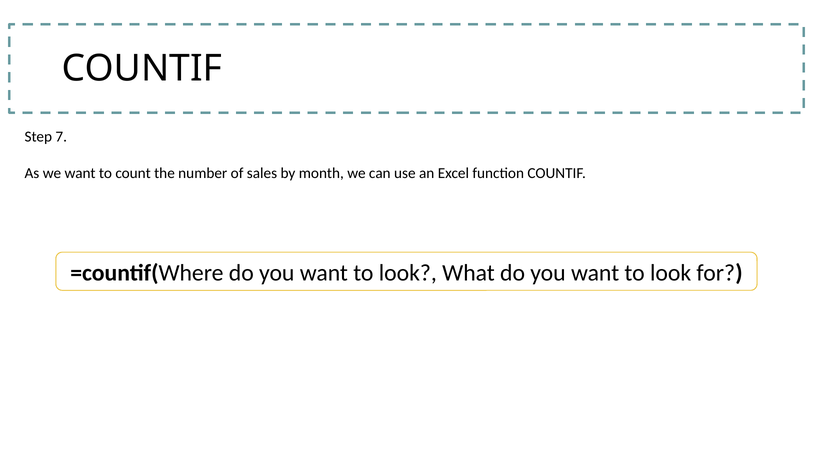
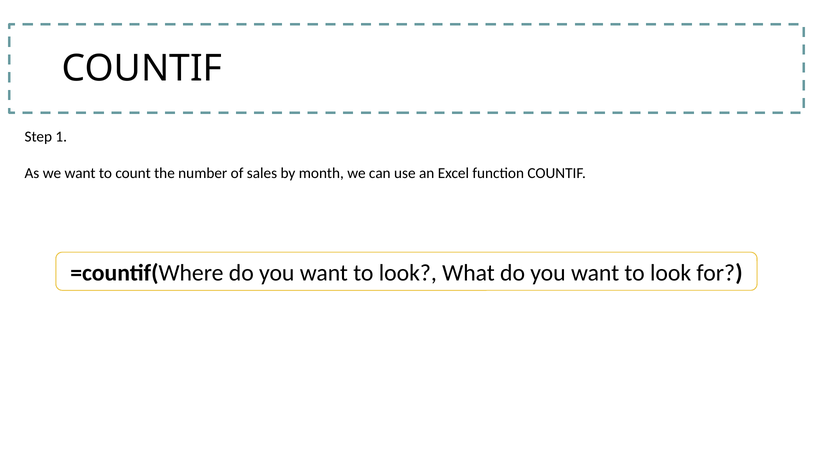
7: 7 -> 1
